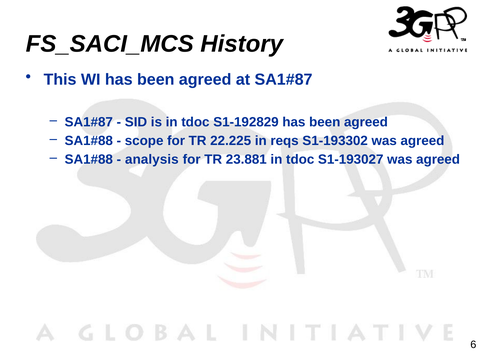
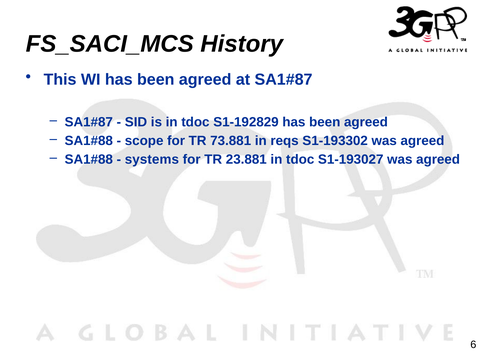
22.225: 22.225 -> 73.881
analysis: analysis -> systems
